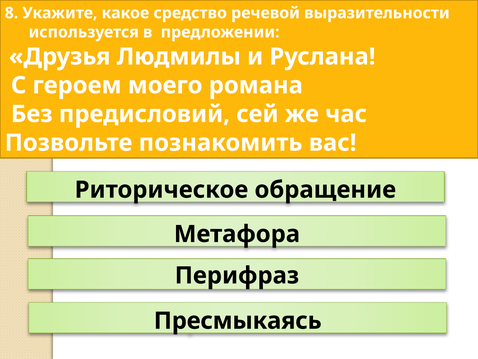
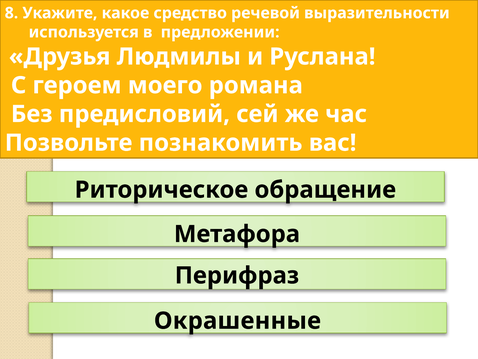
Пресмыкаясь: Пресмыкаясь -> Окрашенные
